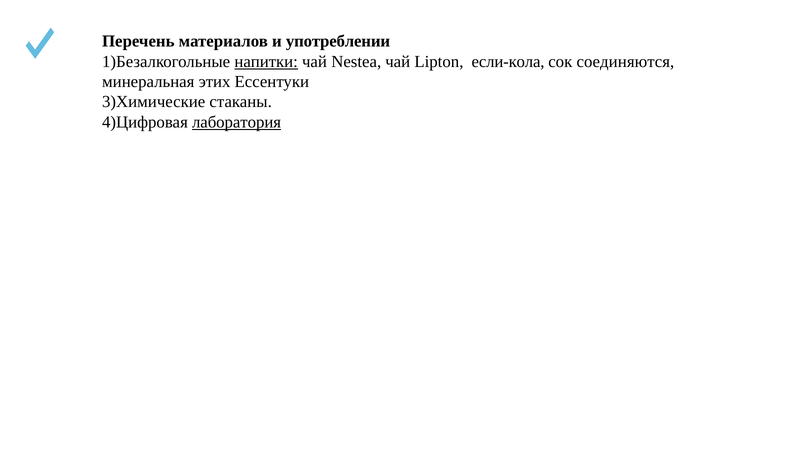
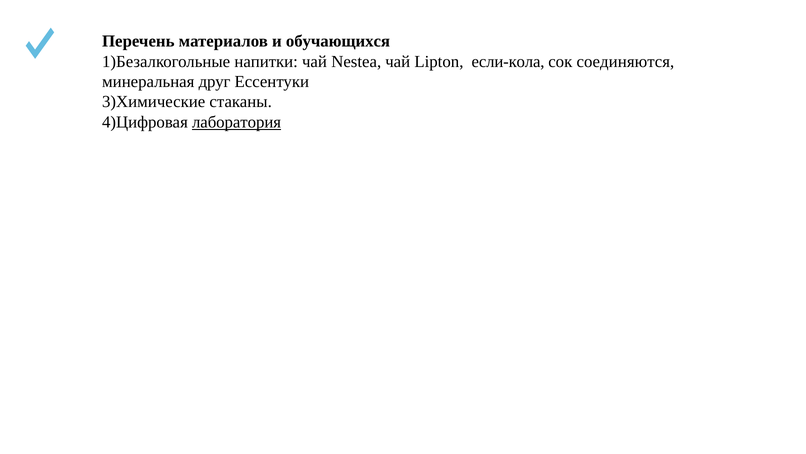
употреблении: употреблении -> обучающихся
напитки underline: present -> none
этих: этих -> друг
